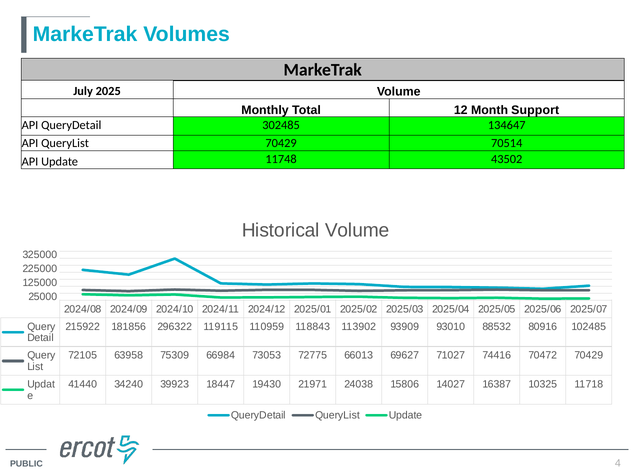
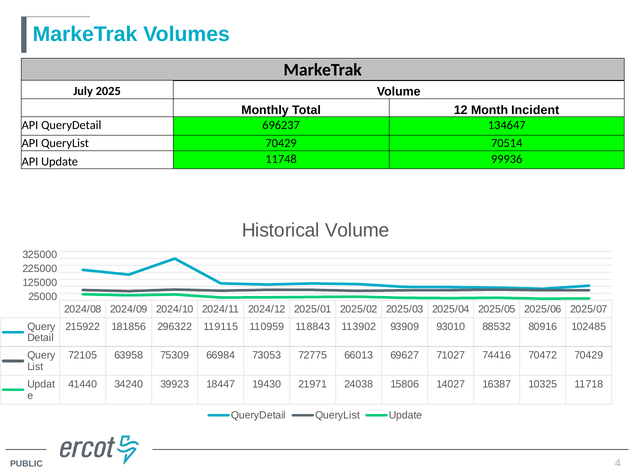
Support: Support -> Incident
302485: 302485 -> 696237
43502: 43502 -> 99936
